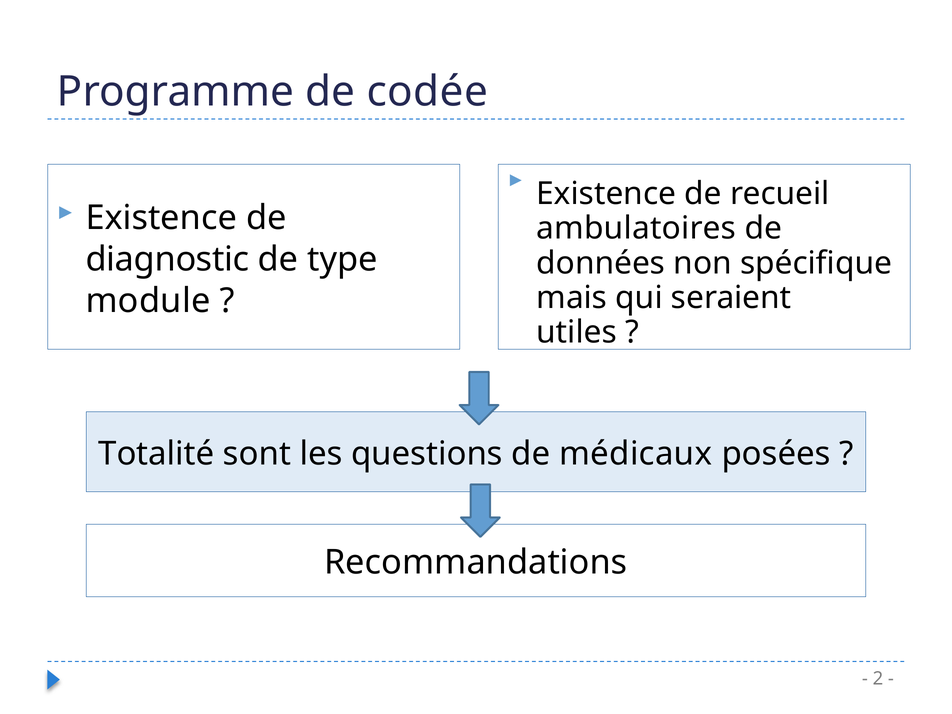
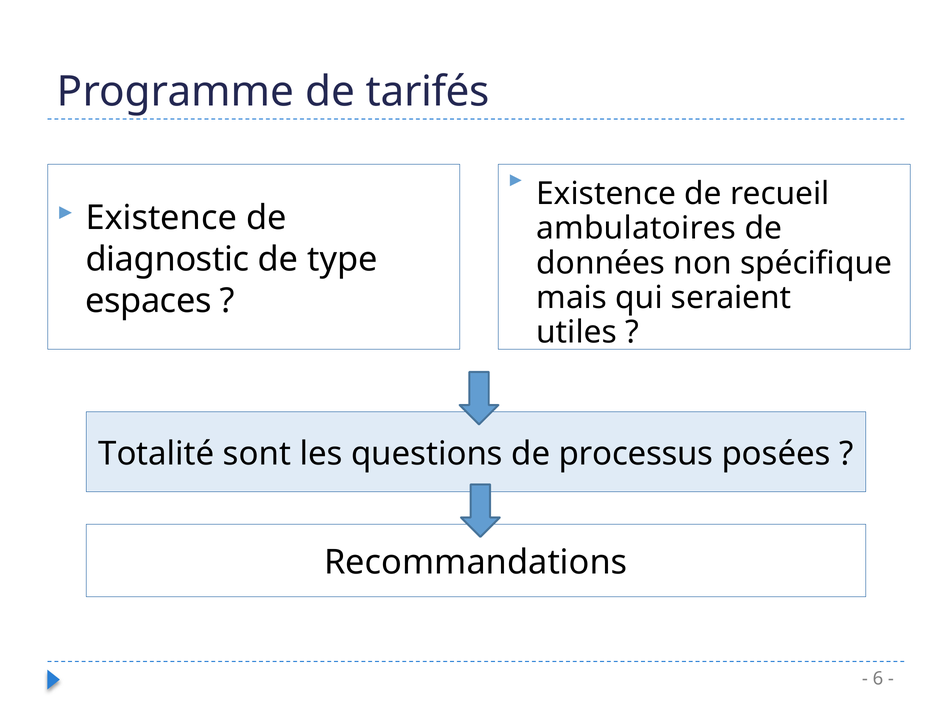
codée: codée -> tarifés
module: module -> espaces
médicaux: médicaux -> processus
2: 2 -> 6
